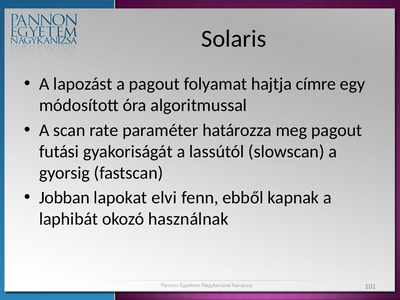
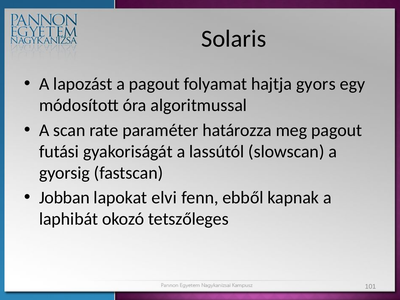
címre: címre -> gyors
használnak: használnak -> tetszőleges
